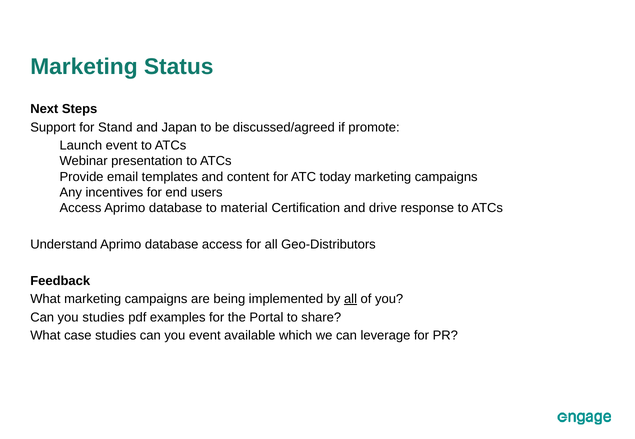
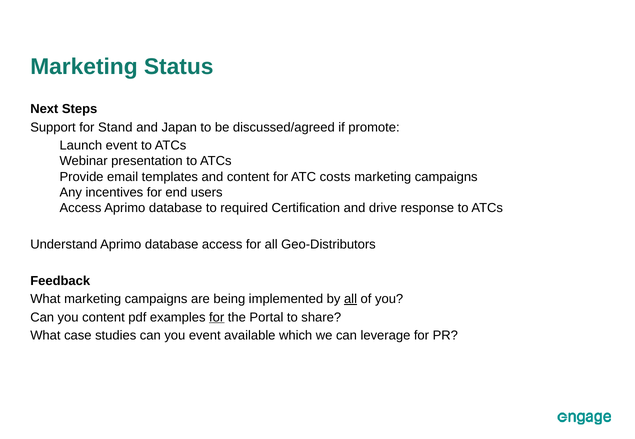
today: today -> costs
material: material -> required
you studies: studies -> content
for at (217, 318) underline: none -> present
